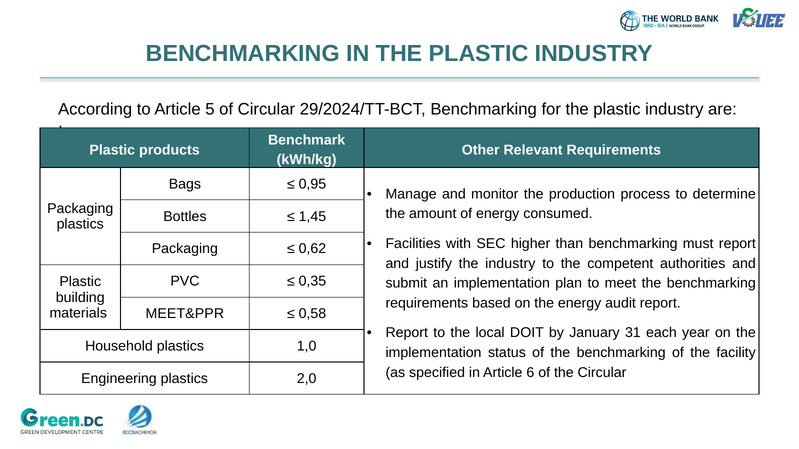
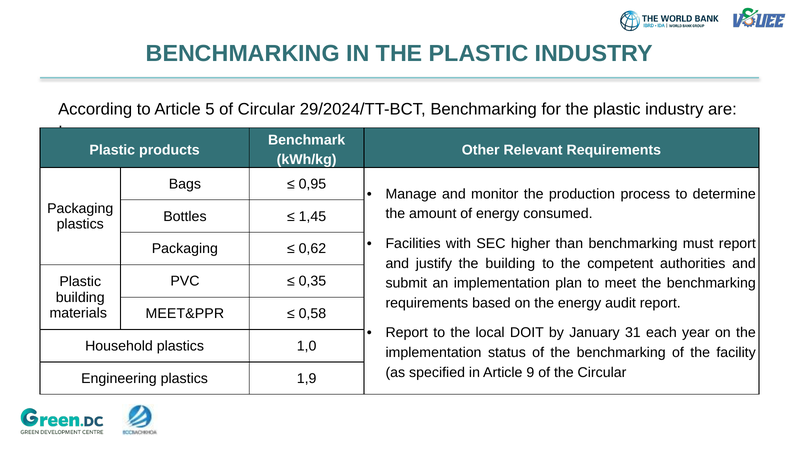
the industry: industry -> building
6: 6 -> 9
2,0: 2,0 -> 1,9
